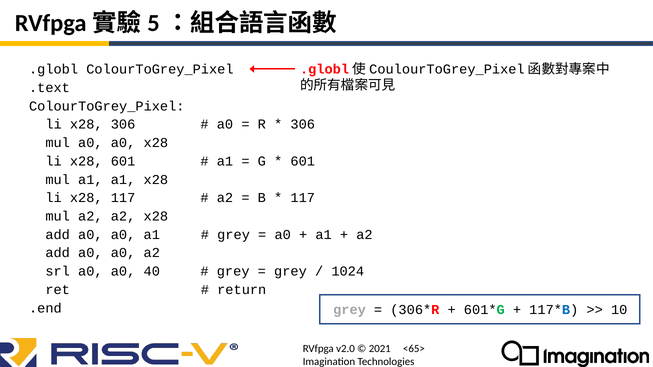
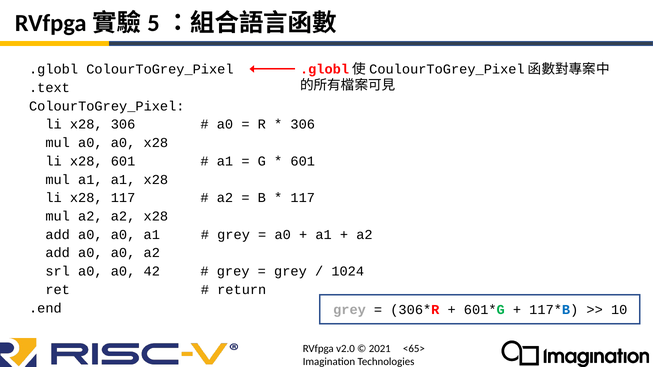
40: 40 -> 42
